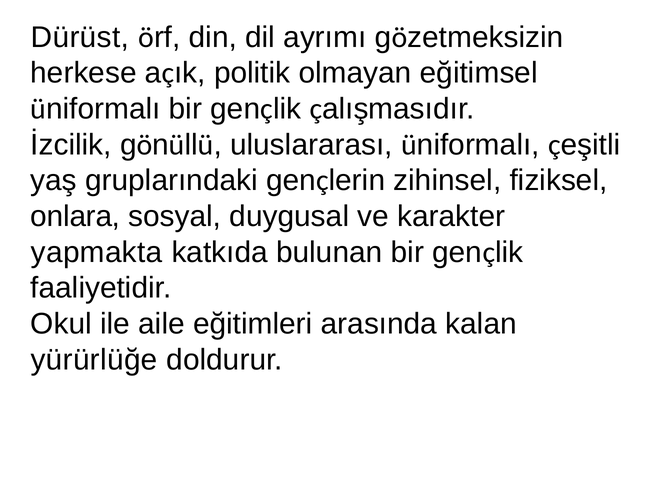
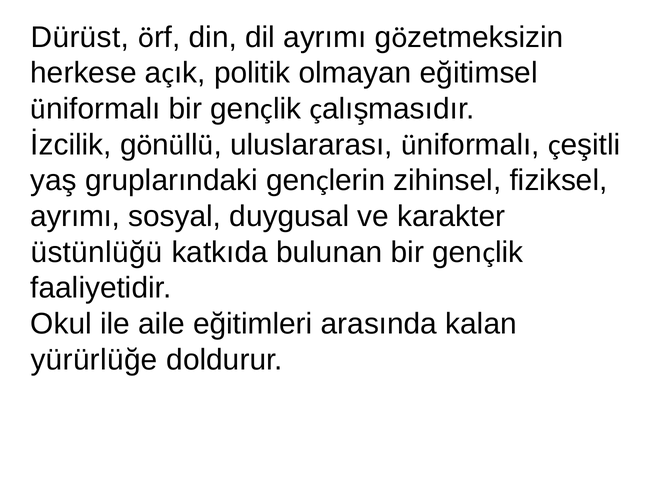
onlara at (75, 216): onlara -> ayrımı
yapmakta: yapmakta -> üstünlüğü
